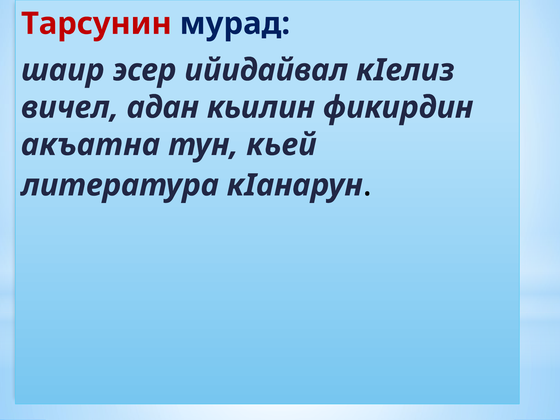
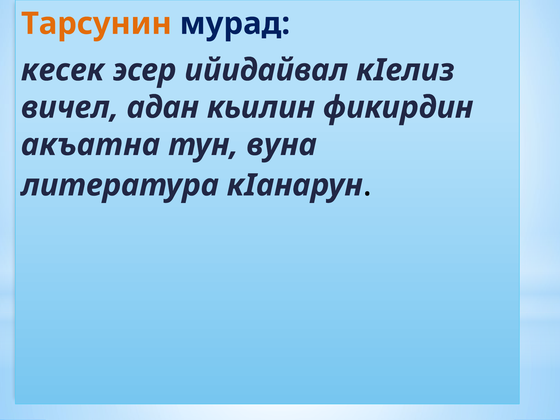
Тарсунин colour: red -> orange
шаир: шаир -> кесек
кьей: кьей -> вуна
